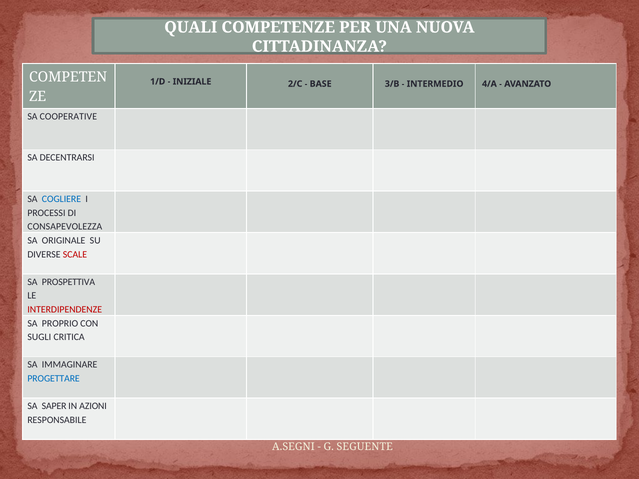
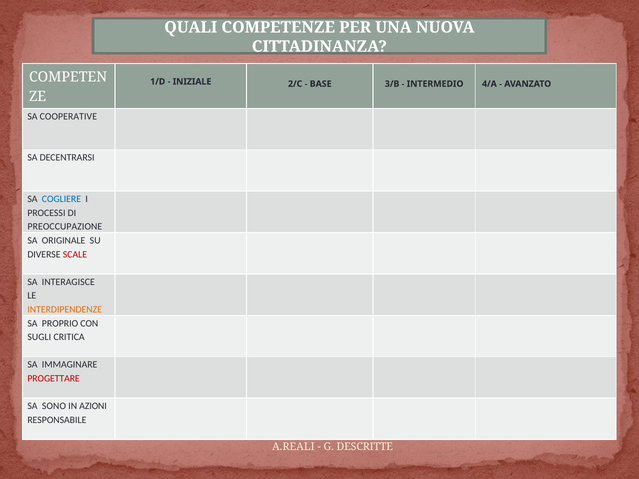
CONSAPEVOLEZZA: CONSAPEVOLEZZA -> PREOCCUPAZIONE
PROSPETTIVA: PROSPETTIVA -> INTERAGISCE
INTERDIPENDENZE colour: red -> orange
PROGETTARE colour: blue -> red
SAPER: SAPER -> SONO
A.SEGNI: A.SEGNI -> A.REALI
SEGUENTE: SEGUENTE -> DESCRITTE
